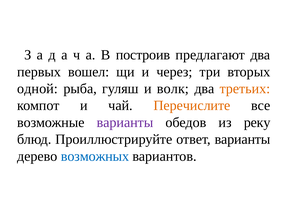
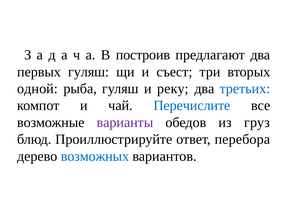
первых вошел: вошел -> гуляш
через: через -> съест
волк: волк -> реку
третьих colour: orange -> blue
Перечислите colour: orange -> blue
реку: реку -> груз
ответ варианты: варианты -> перебора
